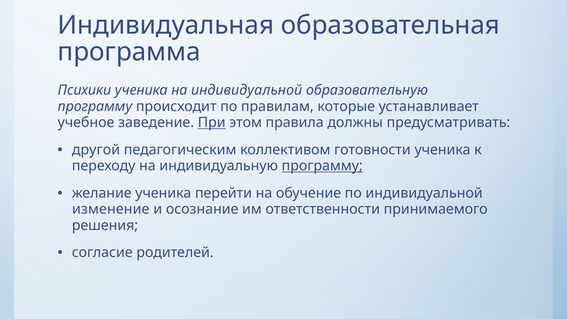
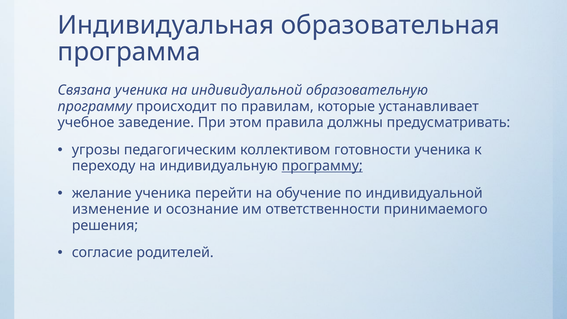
Психики: Психики -> Связана
При underline: present -> none
другой: другой -> угрозы
